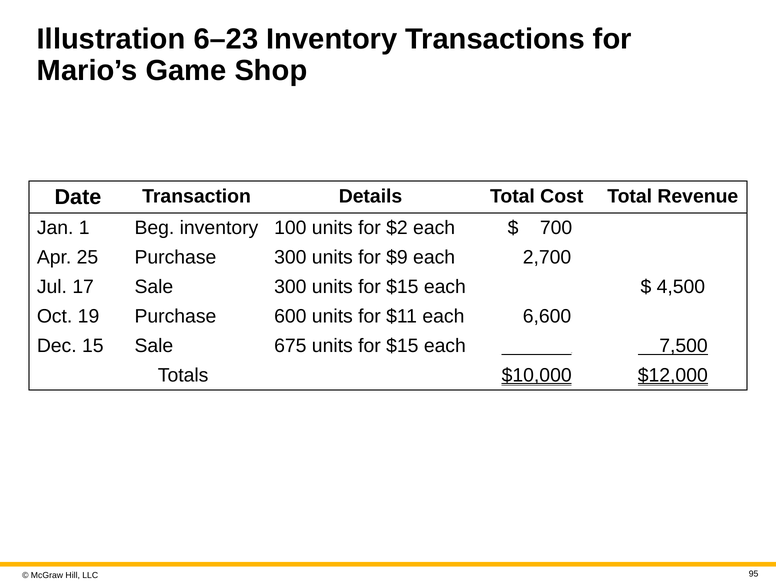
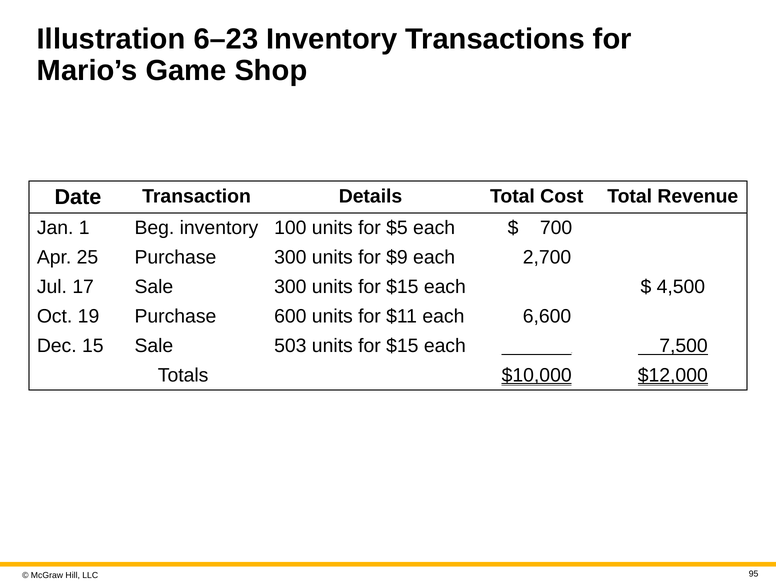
$2: $2 -> $5
675: 675 -> 503
